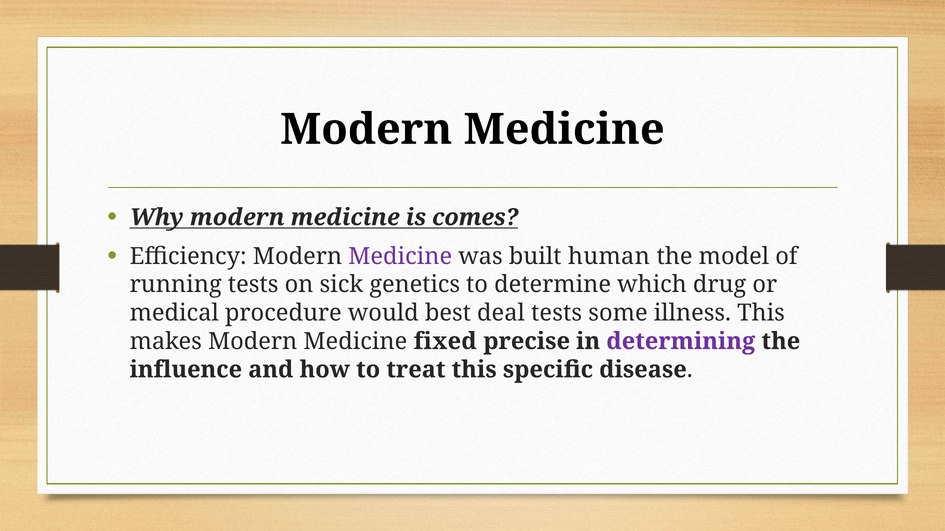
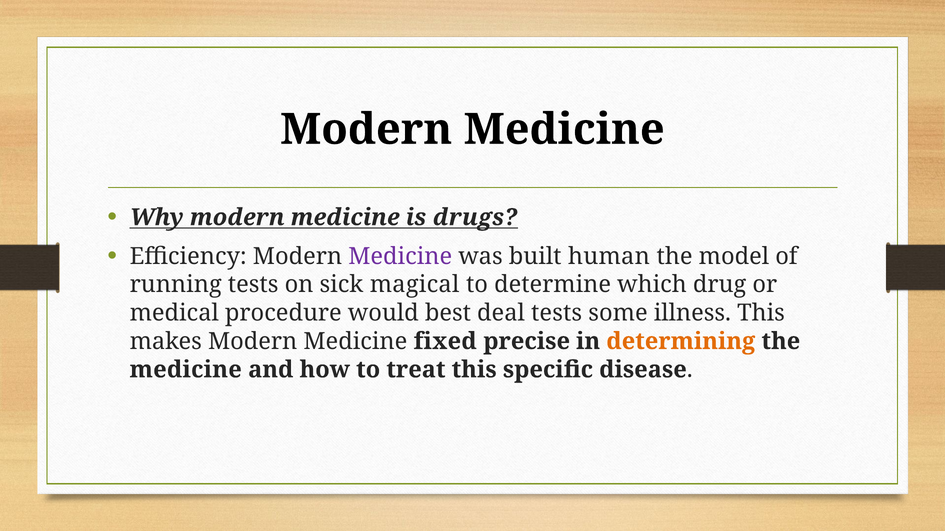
comes: comes -> drugs
genetics: genetics -> magical
determining colour: purple -> orange
influence at (186, 370): influence -> medicine
